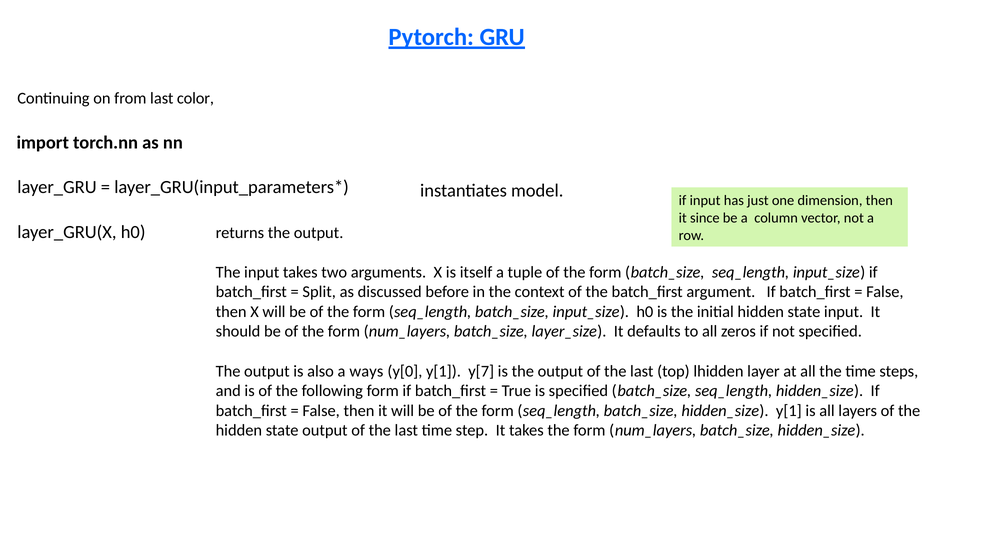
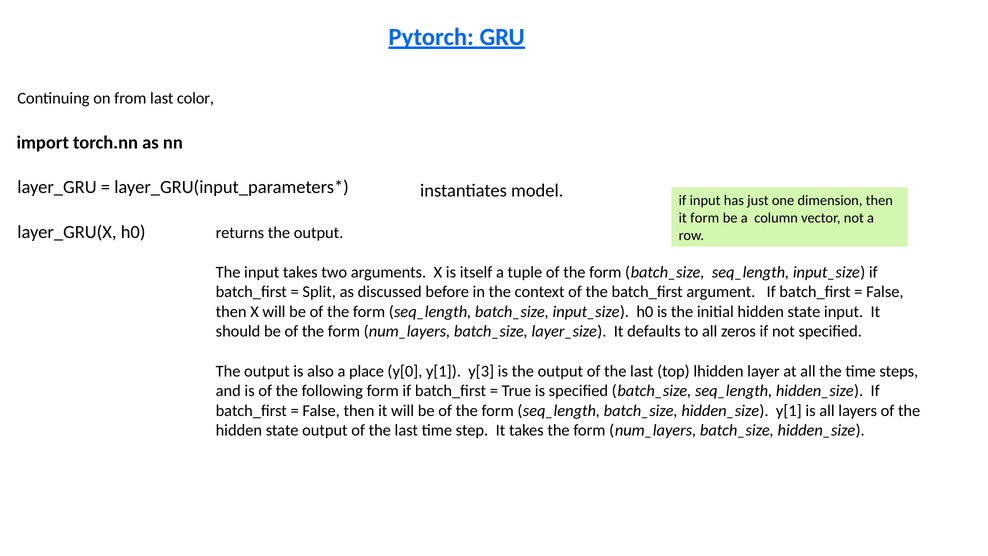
it since: since -> form
ways: ways -> place
y[7: y[7 -> y[3
